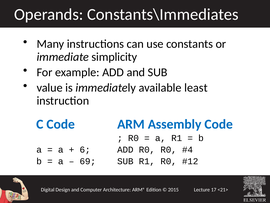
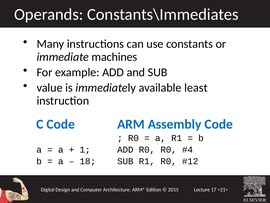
simplicity: simplicity -> machines
6: 6 -> 1
69: 69 -> 18
